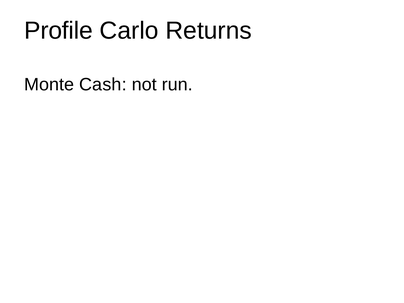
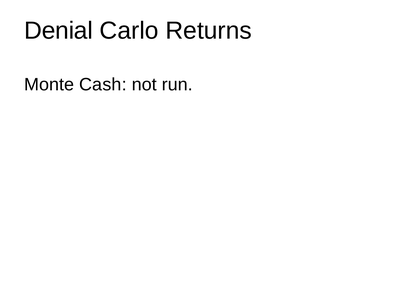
Profile: Profile -> Denial
